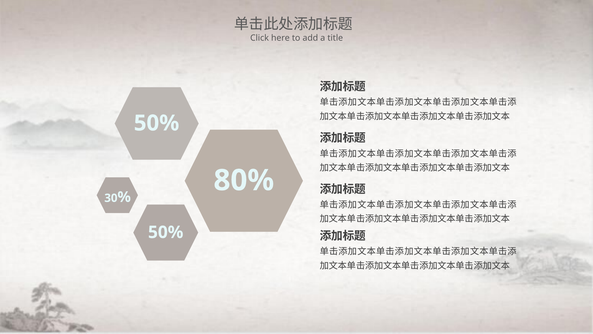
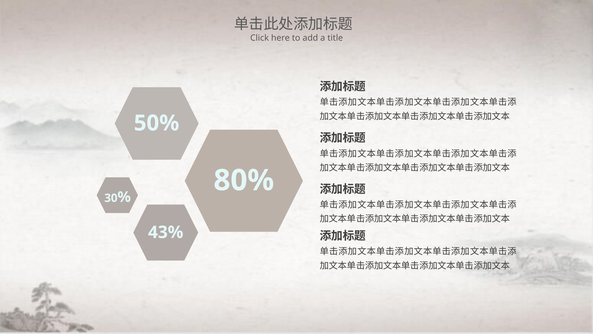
50% at (166, 232): 50% -> 43%
